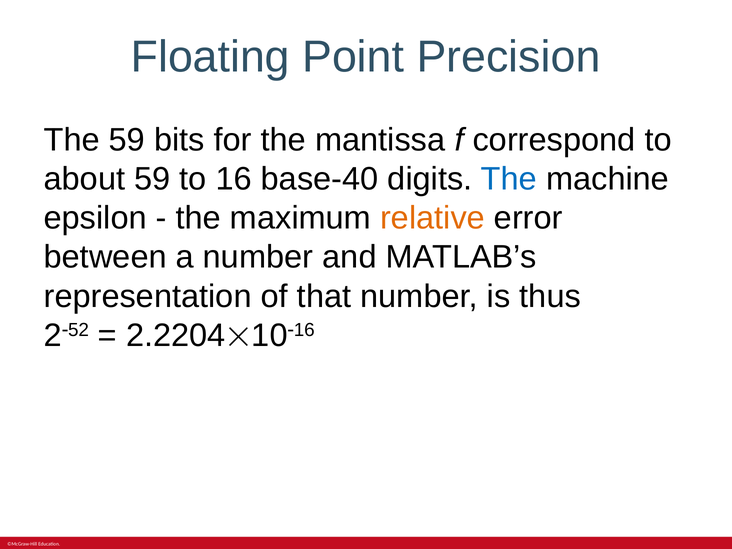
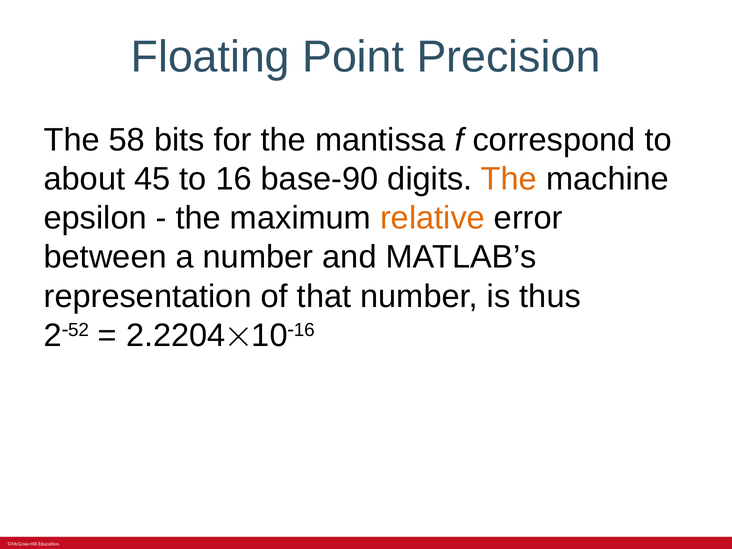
The 59: 59 -> 58
about 59: 59 -> 45
base-40: base-40 -> base-90
The at (509, 179) colour: blue -> orange
